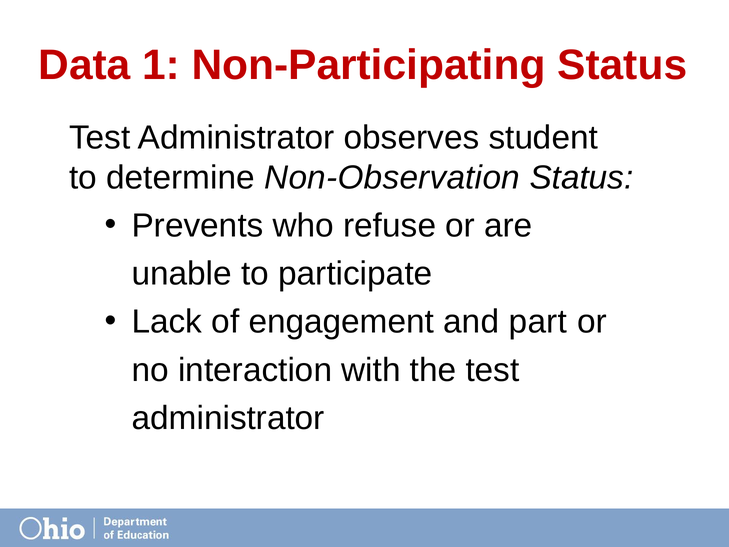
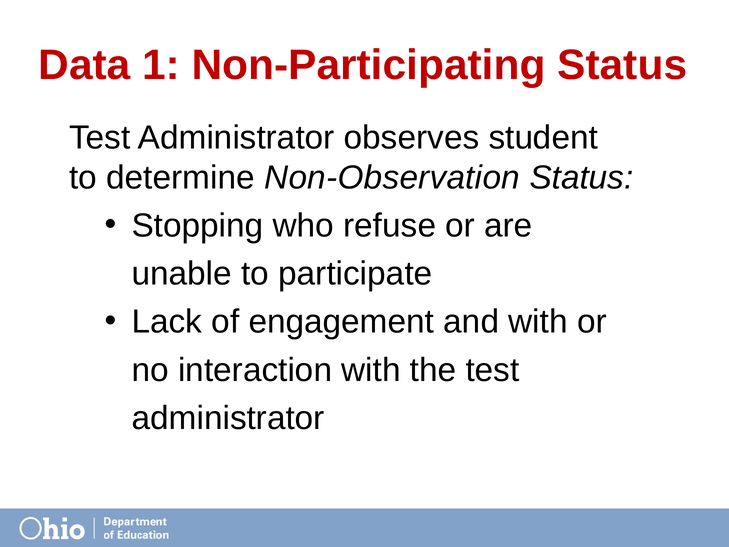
Prevents: Prevents -> Stopping
and part: part -> with
